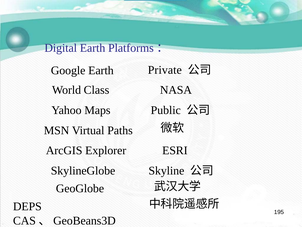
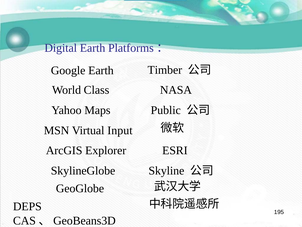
Private: Private -> Timber
Paths: Paths -> Input
